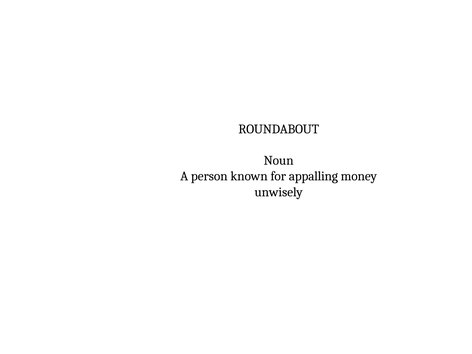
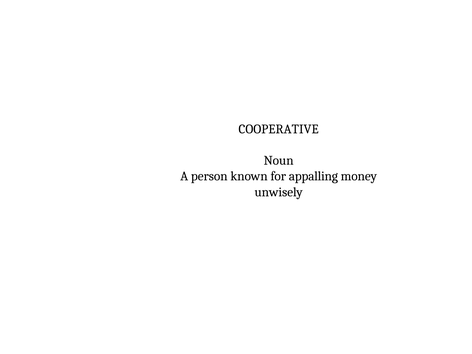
ROUNDABOUT: ROUNDABOUT -> COOPERATIVE
